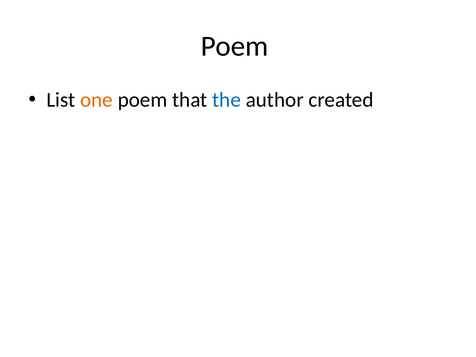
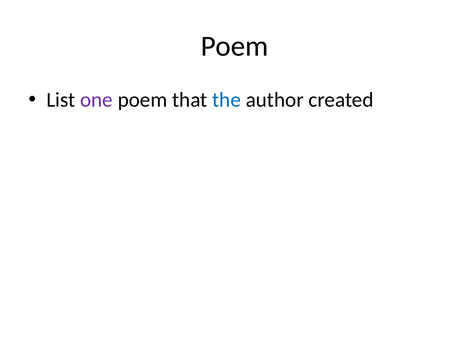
one colour: orange -> purple
